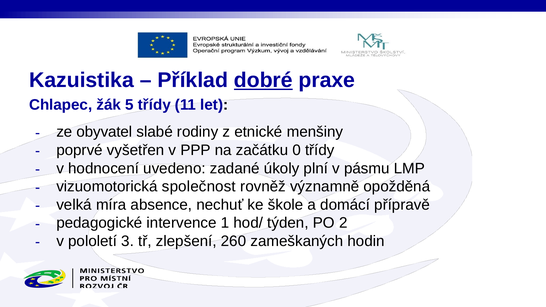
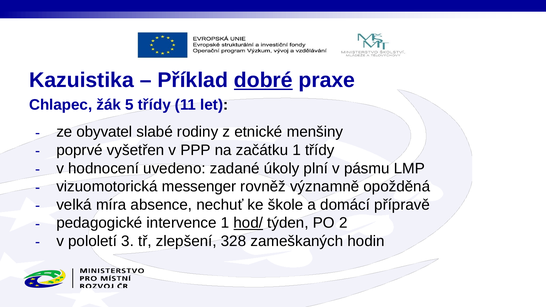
začátku 0: 0 -> 1
společnost: společnost -> messenger
hod/ underline: none -> present
260: 260 -> 328
